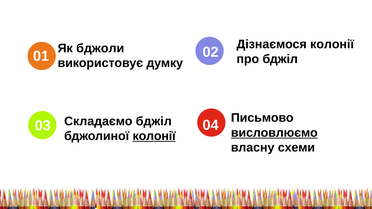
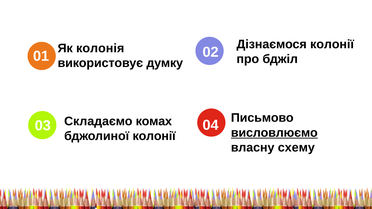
бджоли: бджоли -> колонія
Складаємо бджіл: бджіл -> комах
колонії at (154, 136) underline: present -> none
схеми: схеми -> схему
